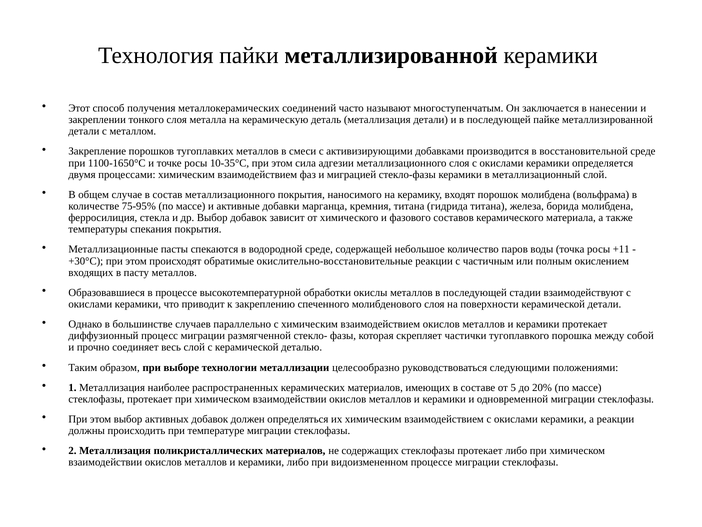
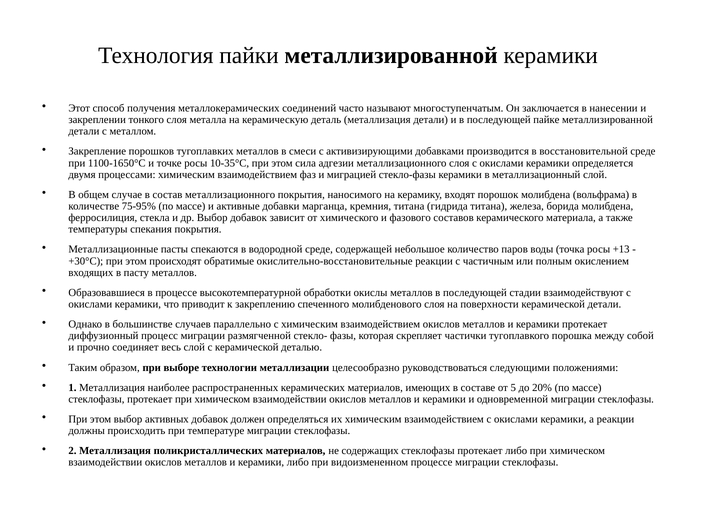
+11: +11 -> +13
